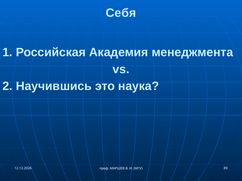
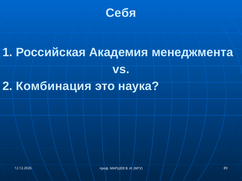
Научившись: Научившись -> Комбинация
